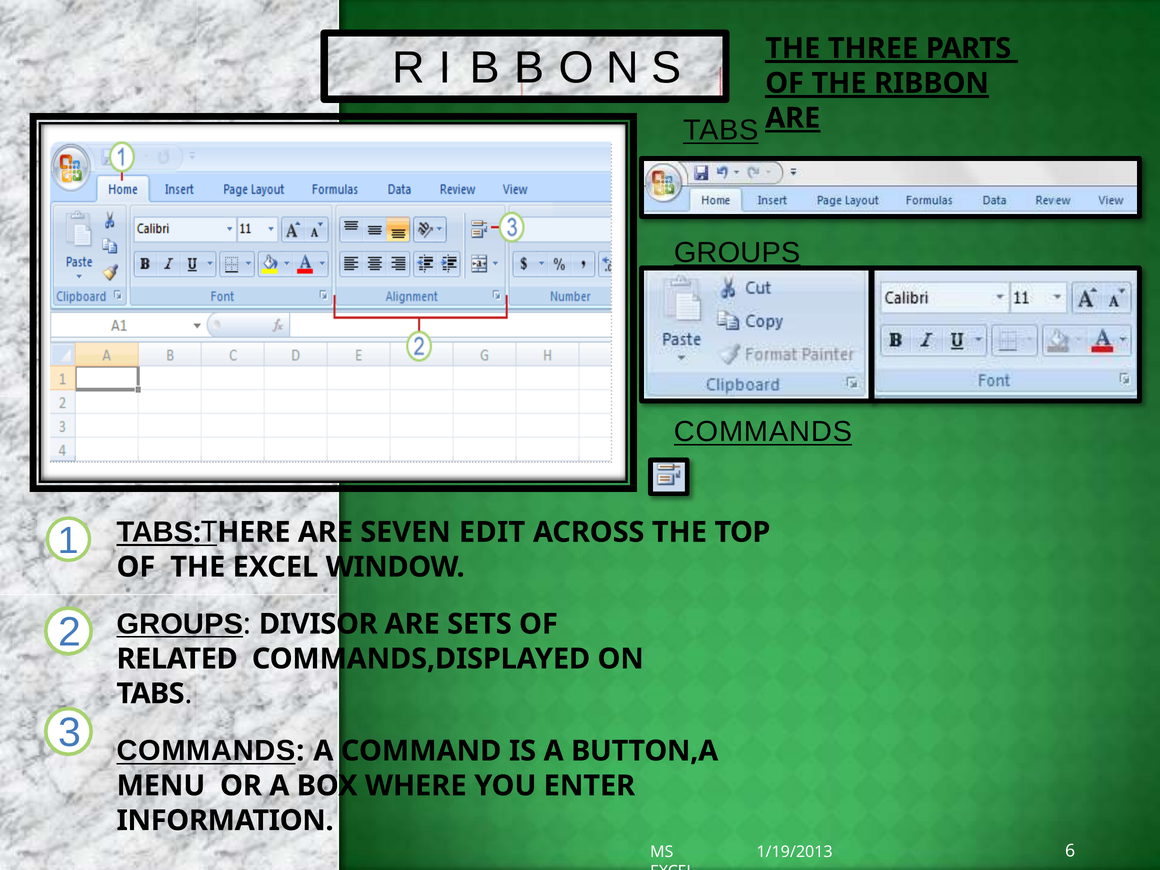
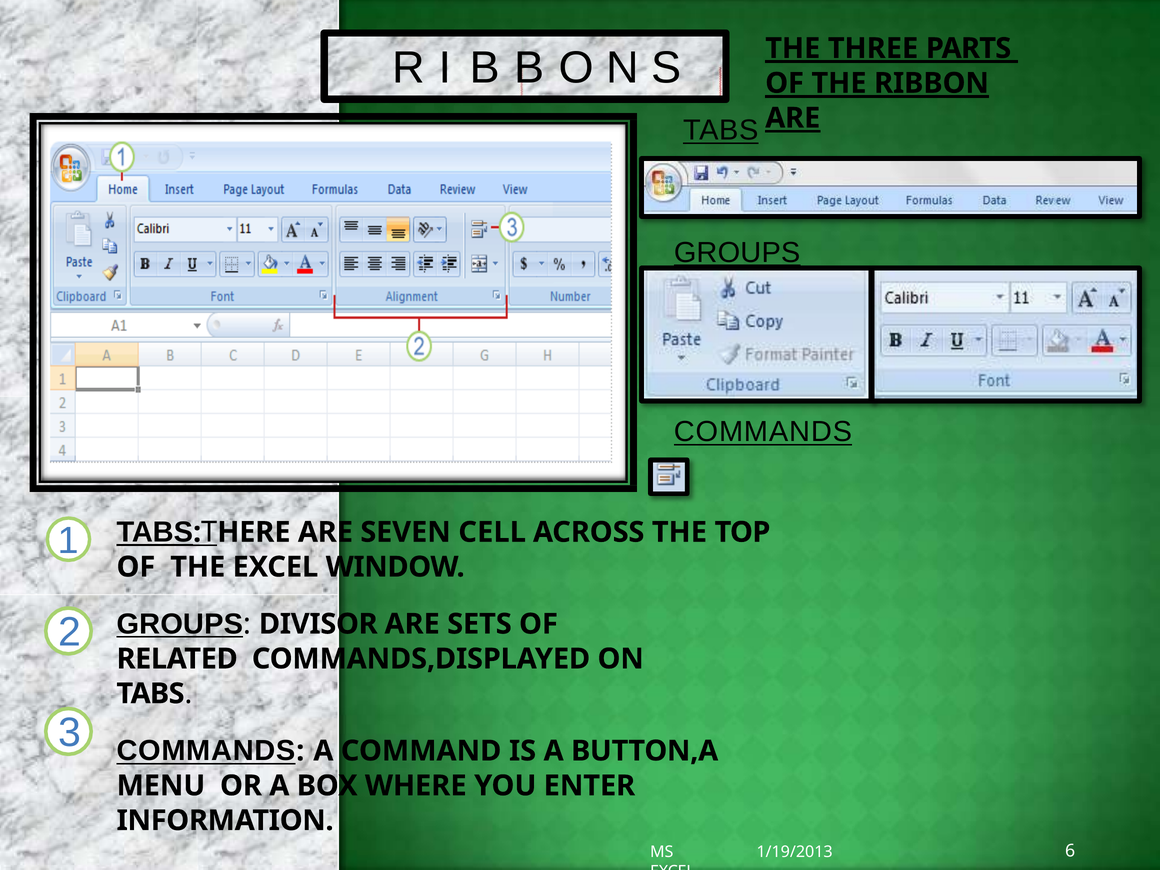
EDIT: EDIT -> CELL
